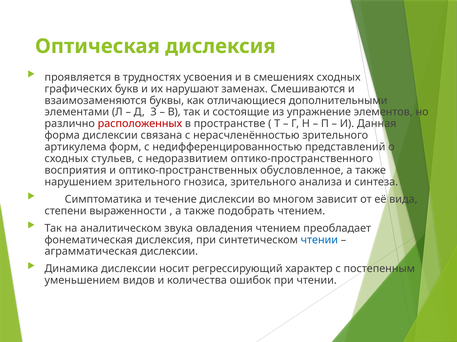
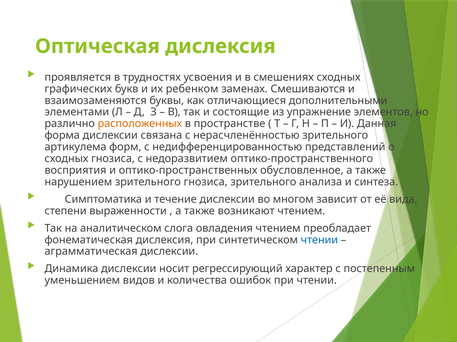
нарушают: нарушают -> ребенком
расположенных colour: red -> orange
сходных стульев: стульев -> гнозиса
подобрать: подобрать -> возникают
звука: звука -> слога
